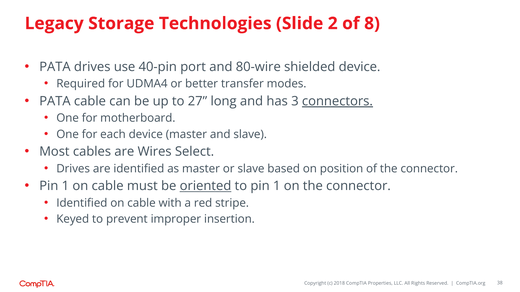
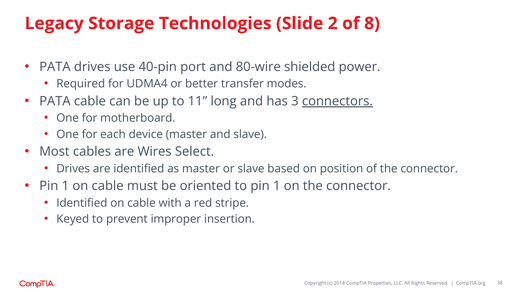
shielded device: device -> power
27: 27 -> 11
oriented underline: present -> none
